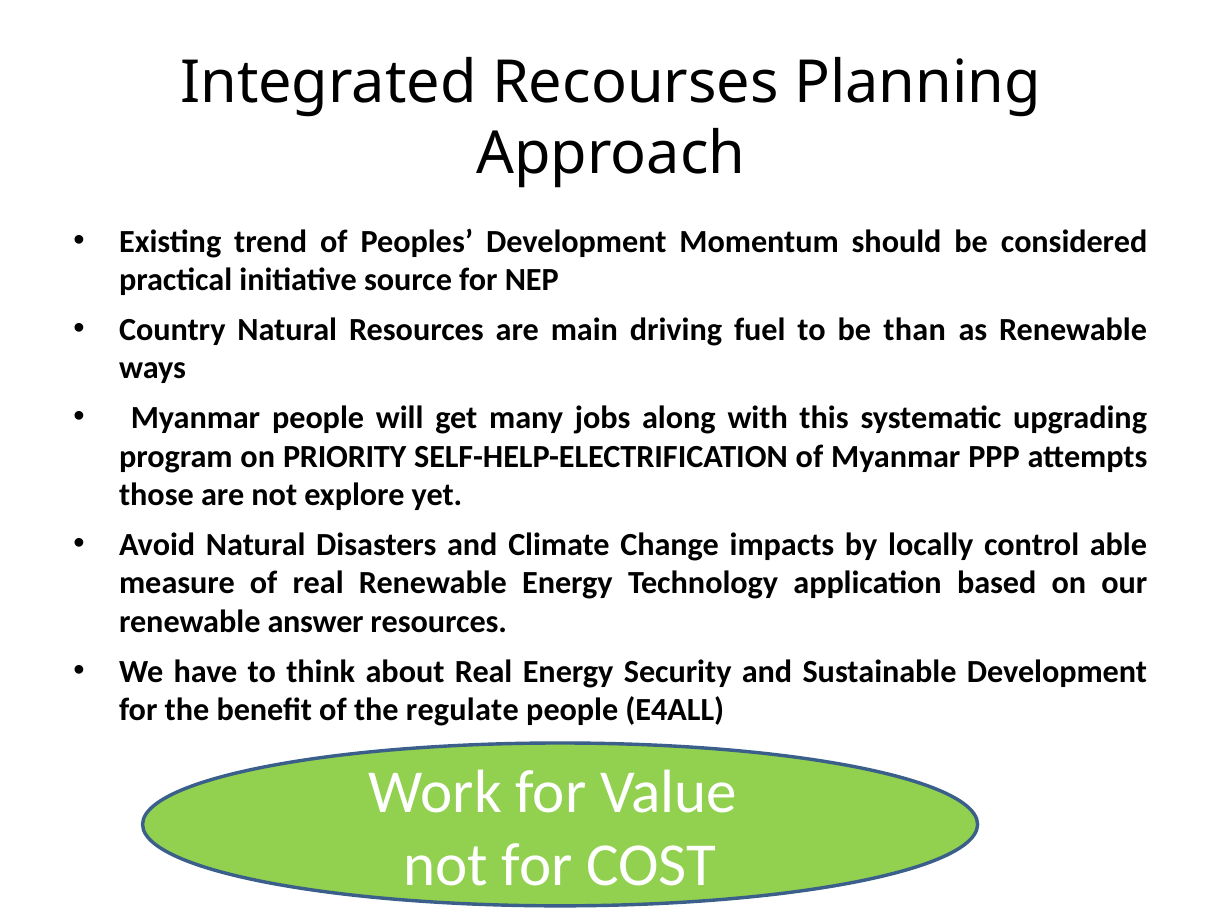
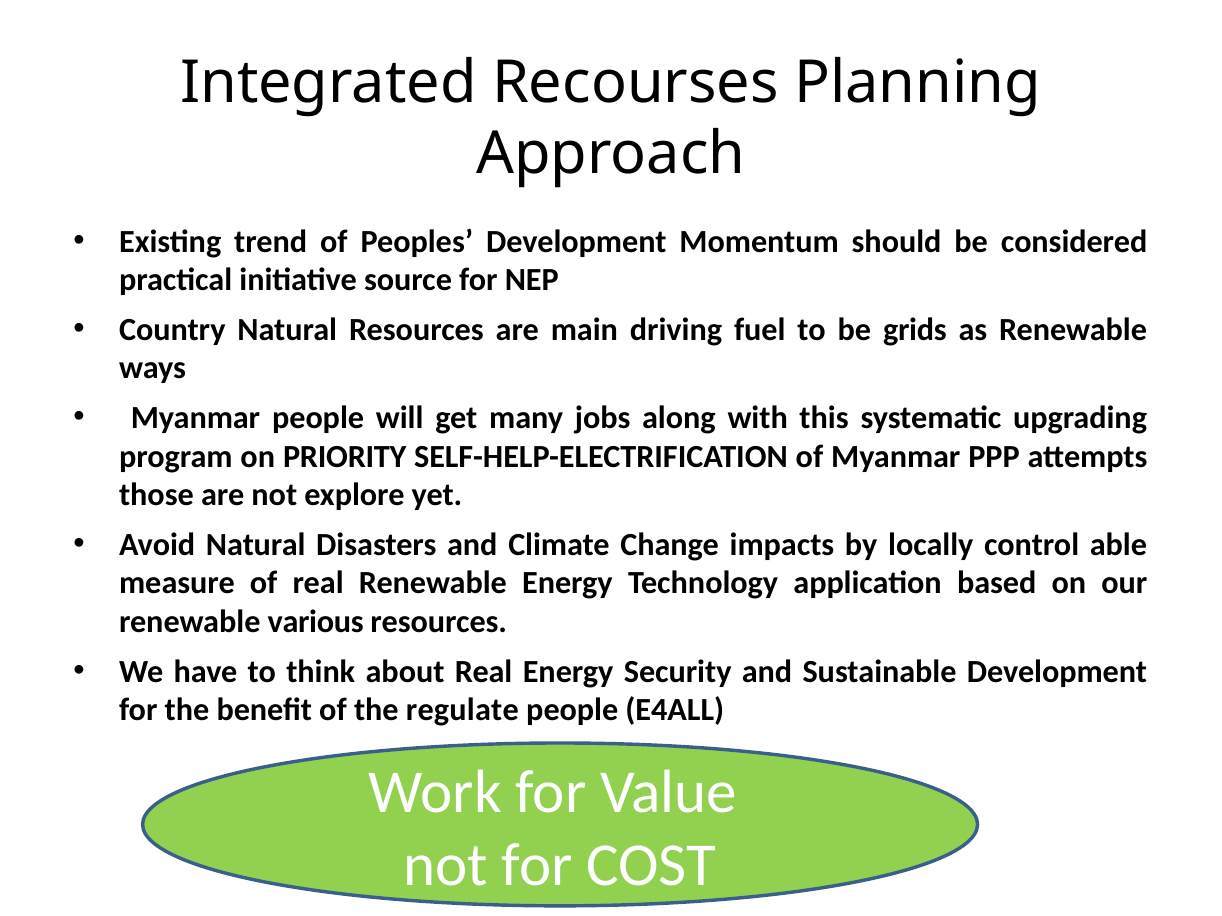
than: than -> grids
answer: answer -> various
